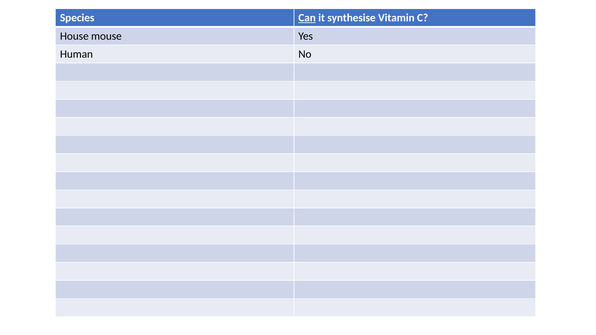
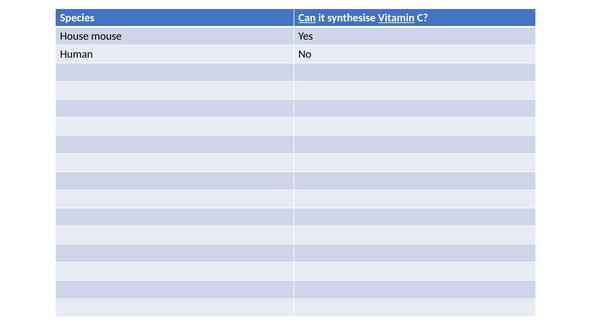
Vitamin underline: none -> present
